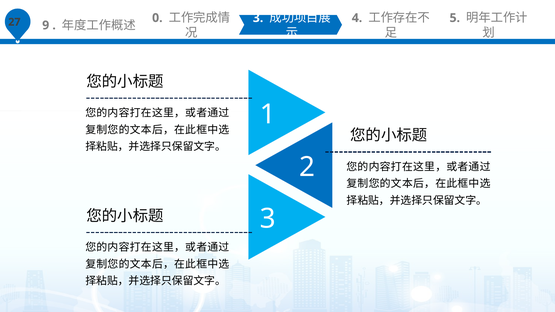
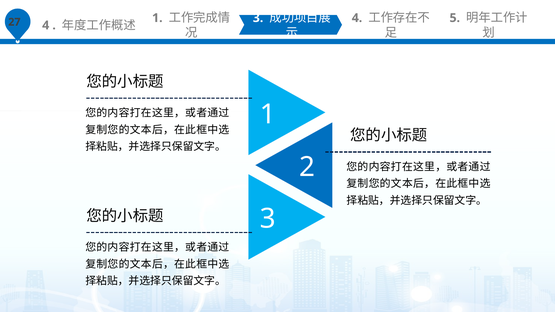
9 at (46, 25): 9 -> 4
0 at (157, 18): 0 -> 1
